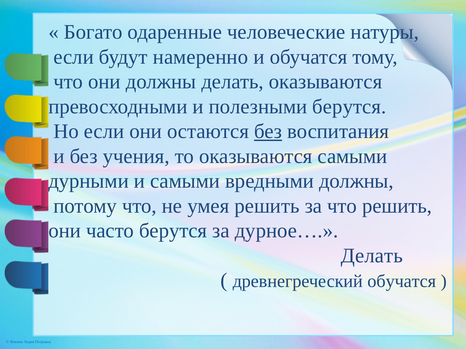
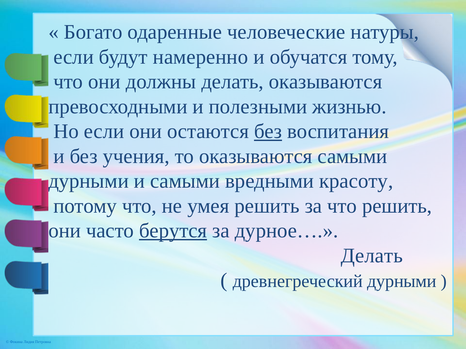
полезными берутся: берутся -> жизнью
вредными должны: должны -> красоту
берутся at (173, 231) underline: none -> present
древнегреческий обучатся: обучатся -> дурными
